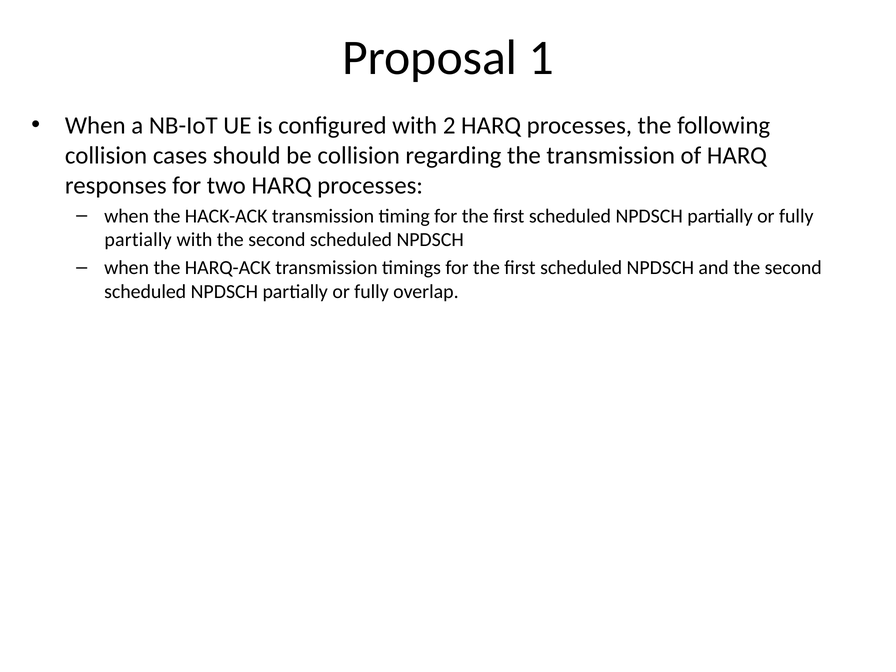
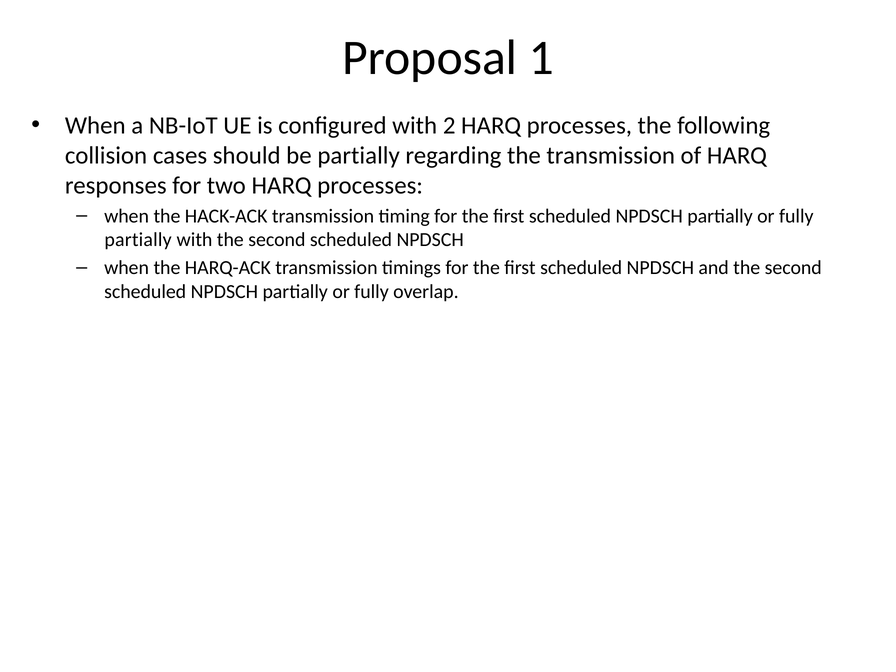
be collision: collision -> partially
